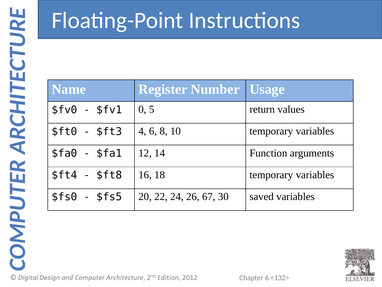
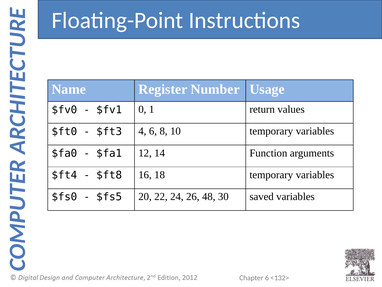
5: 5 -> 1
67: 67 -> 48
